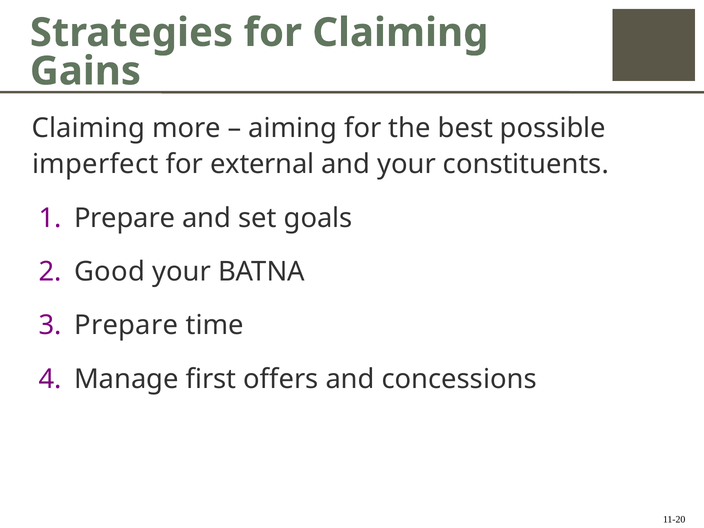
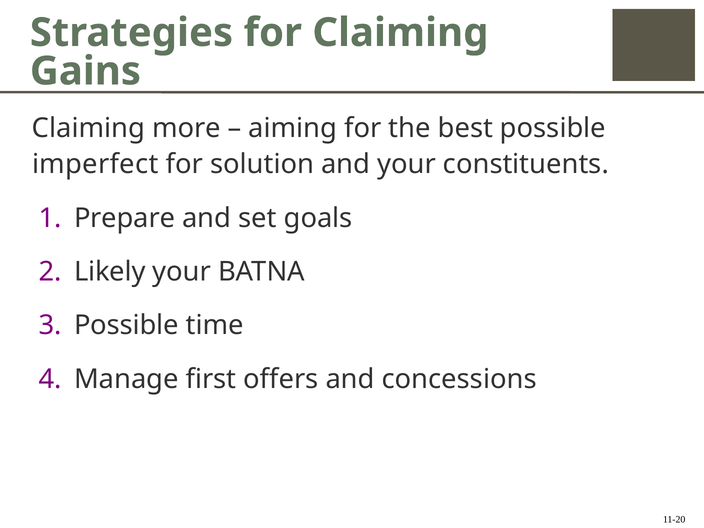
external: external -> solution
Good: Good -> Likely
Prepare at (126, 325): Prepare -> Possible
